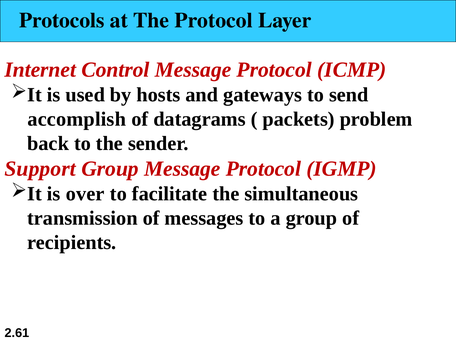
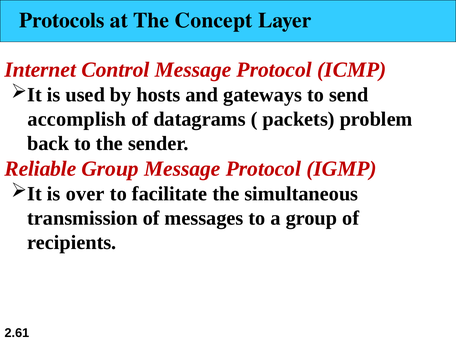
The Protocol: Protocol -> Concept
Support: Support -> Reliable
